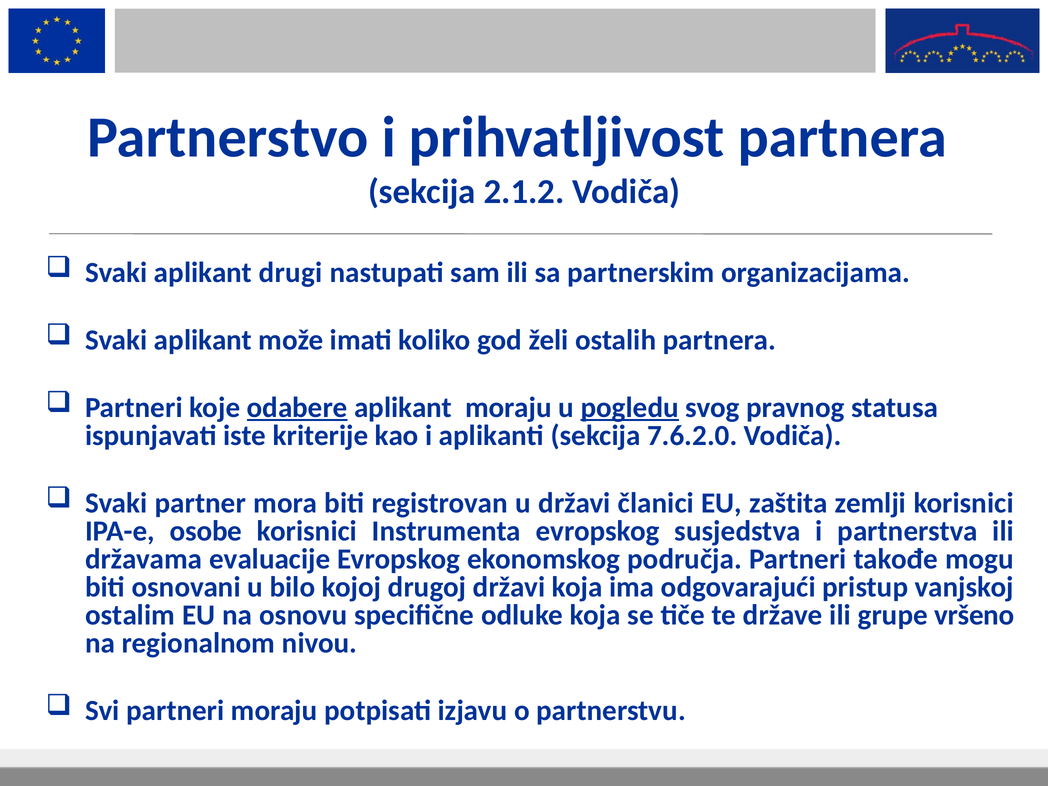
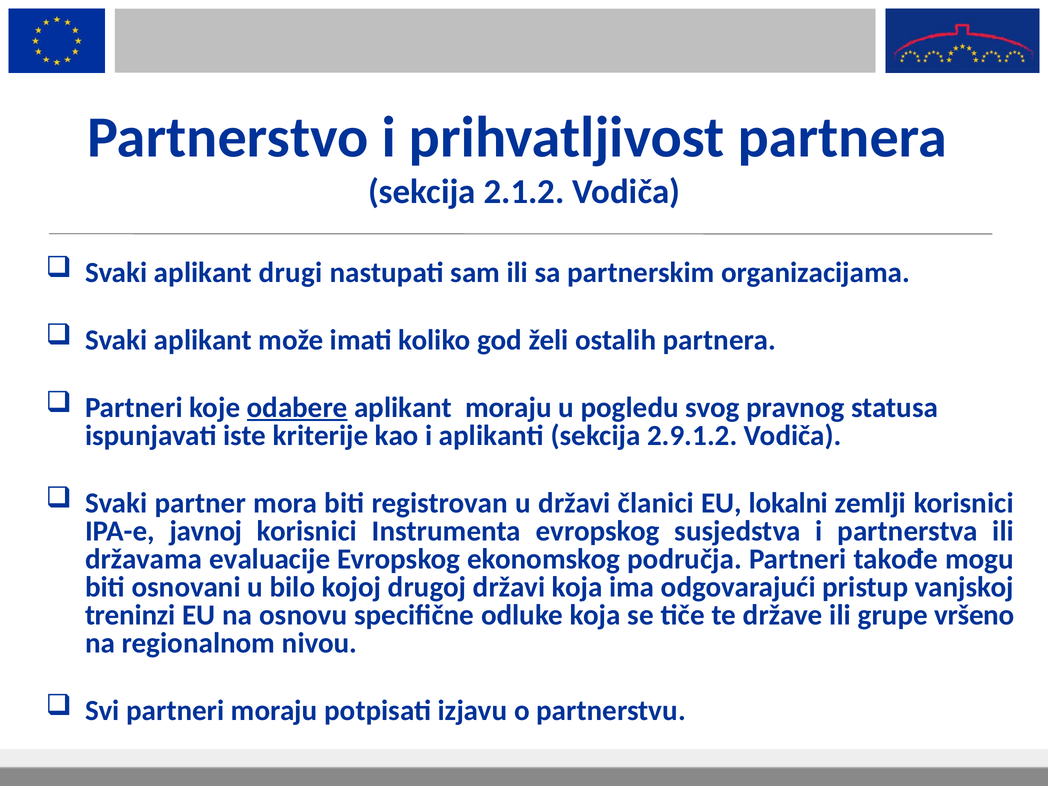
pogledu underline: present -> none
7.6.2.0: 7.6.2.0 -> 2.9.1.2
zaštita: zaštita -> lokalni
osobe: osobe -> javnoj
ostalim: ostalim -> treninzi
